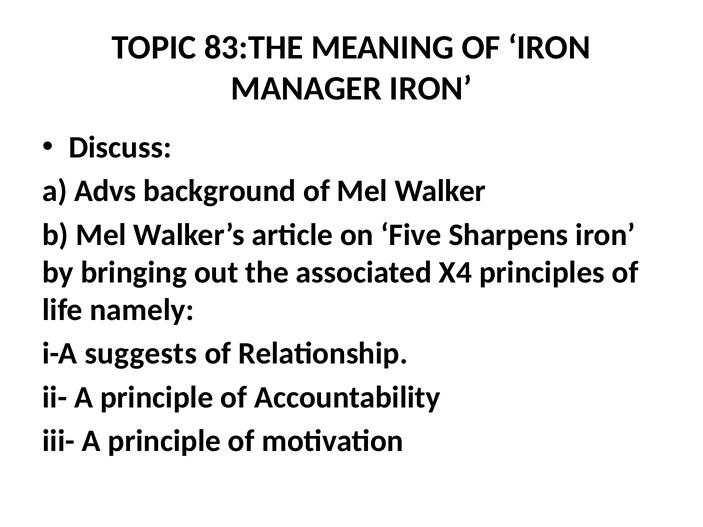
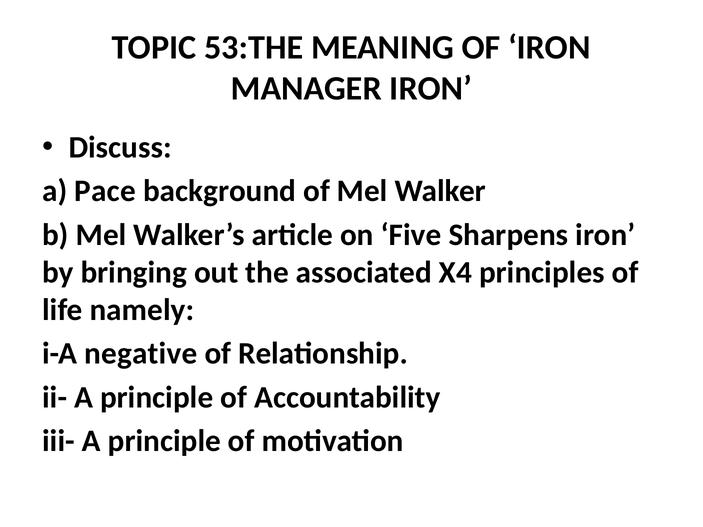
83:THE: 83:THE -> 53:THE
Advs: Advs -> Pace
suggests: suggests -> negative
